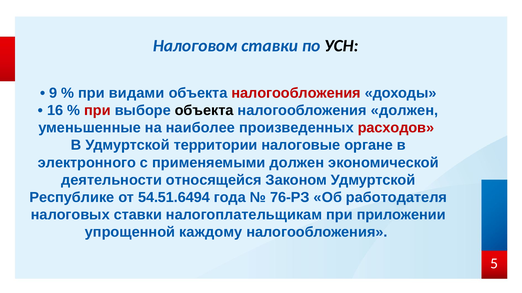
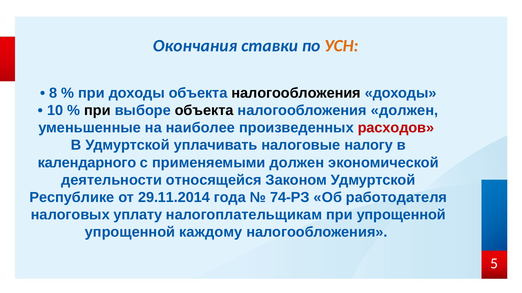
Налоговом: Налоговом -> Окончания
УСН colour: black -> orange
9: 9 -> 8
при видами: видами -> доходы
налогообложения at (296, 93) colour: red -> black
16: 16 -> 10
при at (97, 111) colour: red -> black
территории: территории -> уплачивать
органе: органе -> налогу
электронного: электронного -> календарного
54.51.6494: 54.51.6494 -> 29.11.2014
76-РЗ: 76-РЗ -> 74-РЗ
налоговых ставки: ставки -> уплату
при приложении: приложении -> упрощенной
